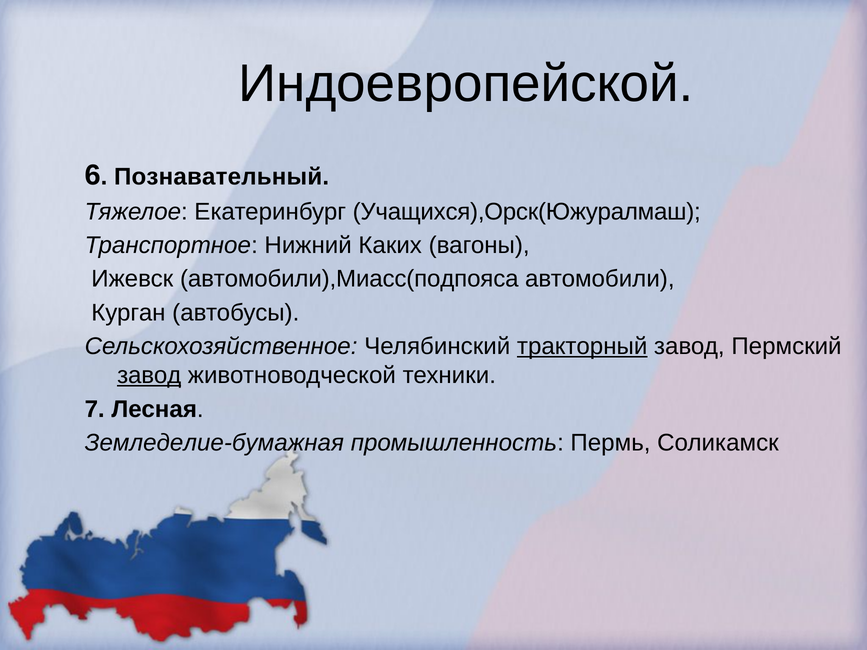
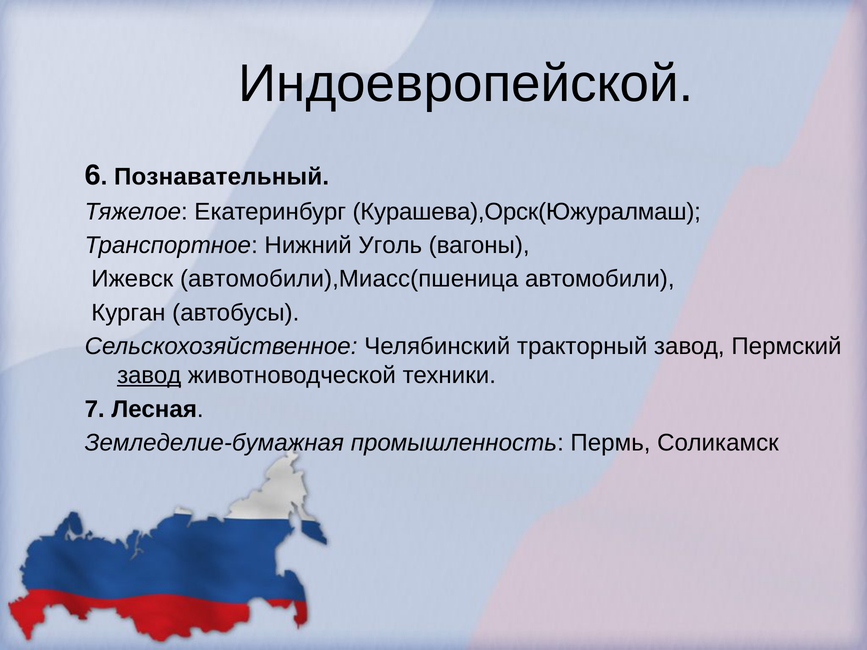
Учащихся),Орск(Южуралмаш: Учащихся),Орск(Южуралмаш -> Курашева),Орск(Южуралмаш
Каких: Каких -> Уголь
автомобили),Миасс(подпояса: автомобили),Миасс(подпояса -> автомобили),Миасс(пшеница
тракторный underline: present -> none
